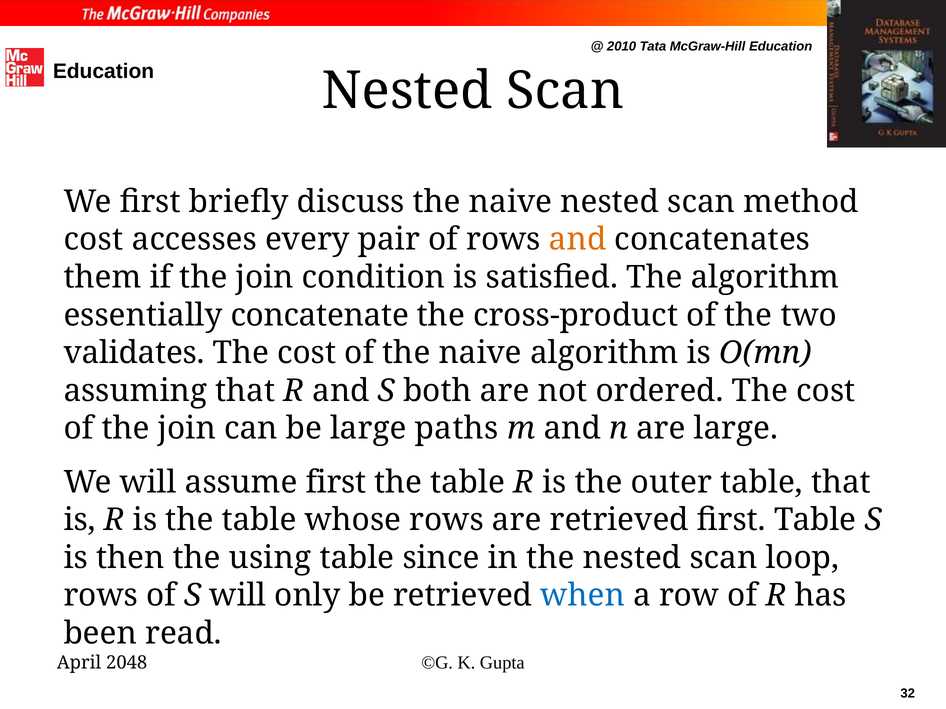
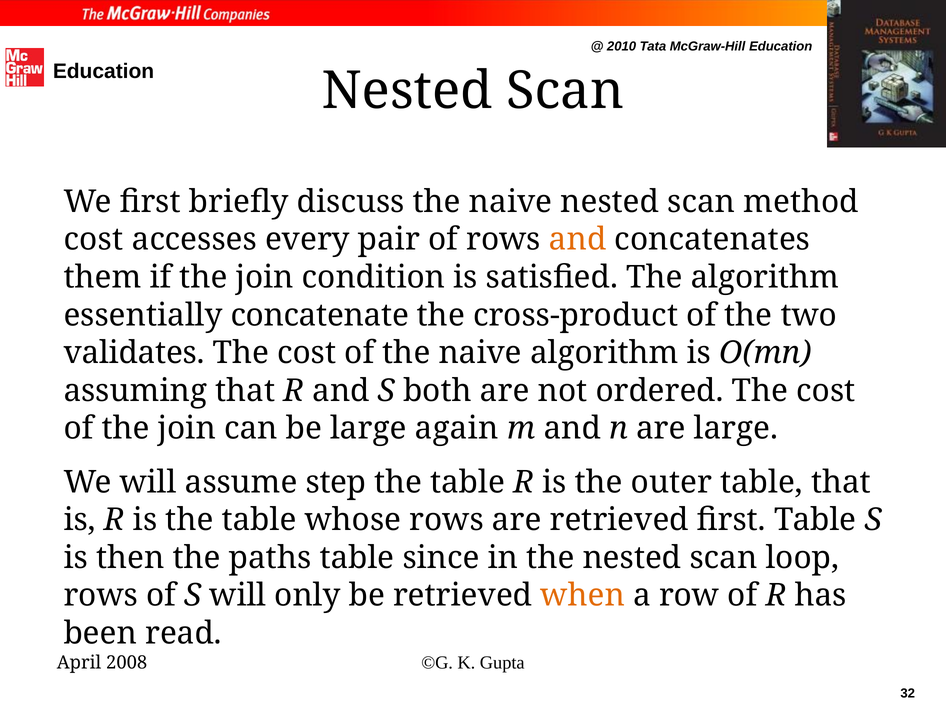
paths: paths -> again
assume first: first -> step
using: using -> paths
when colour: blue -> orange
2048: 2048 -> 2008
